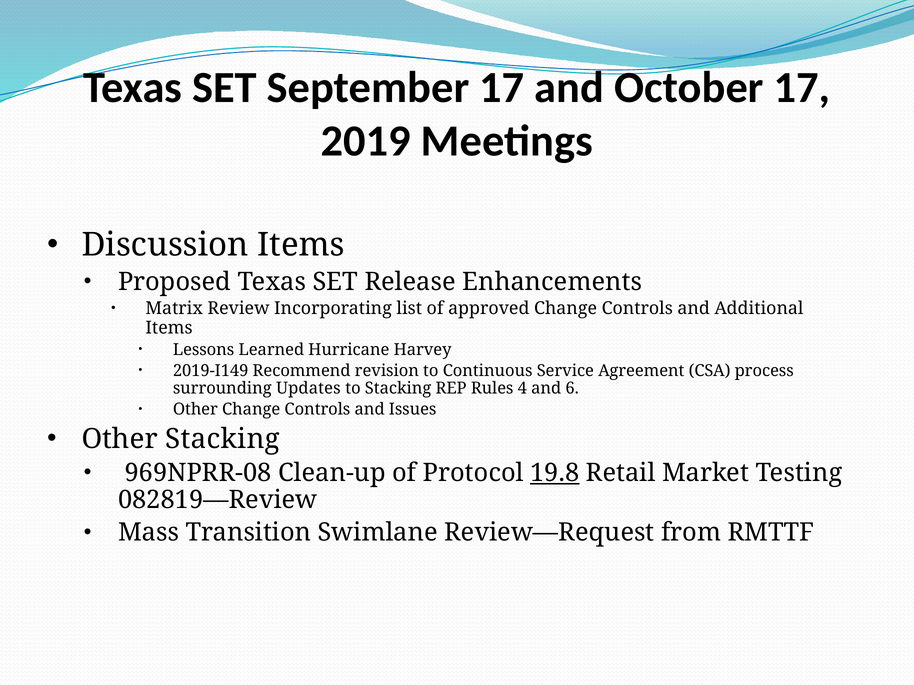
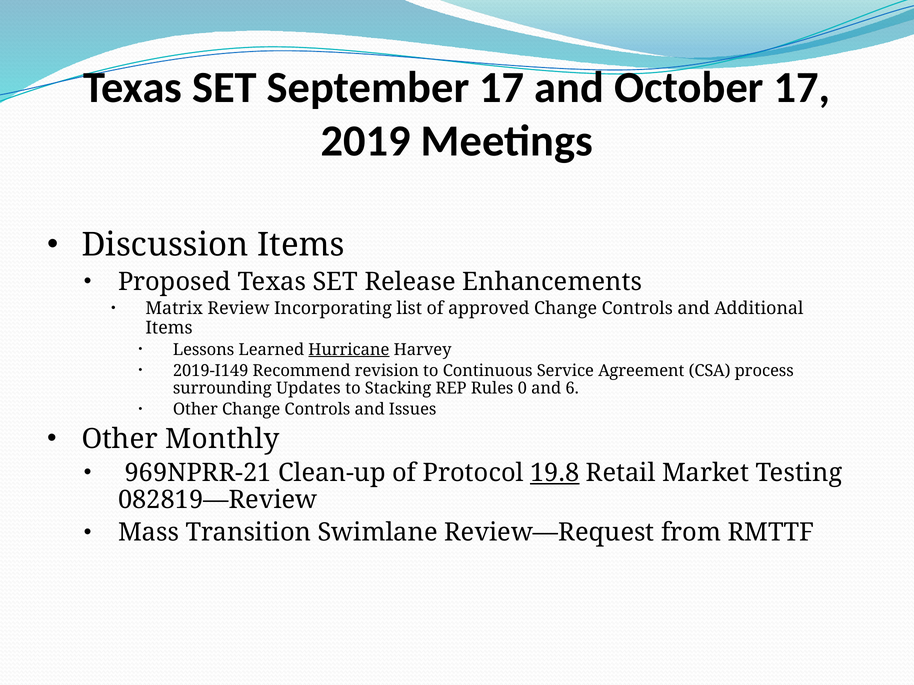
Hurricane underline: none -> present
4: 4 -> 0
Other Stacking: Stacking -> Monthly
969NPRR-08: 969NPRR-08 -> 969NPRR-21
